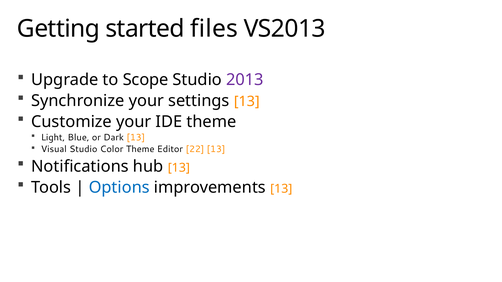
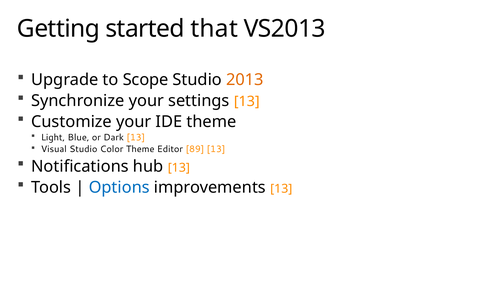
files: files -> that
2013 colour: purple -> orange
22: 22 -> 89
